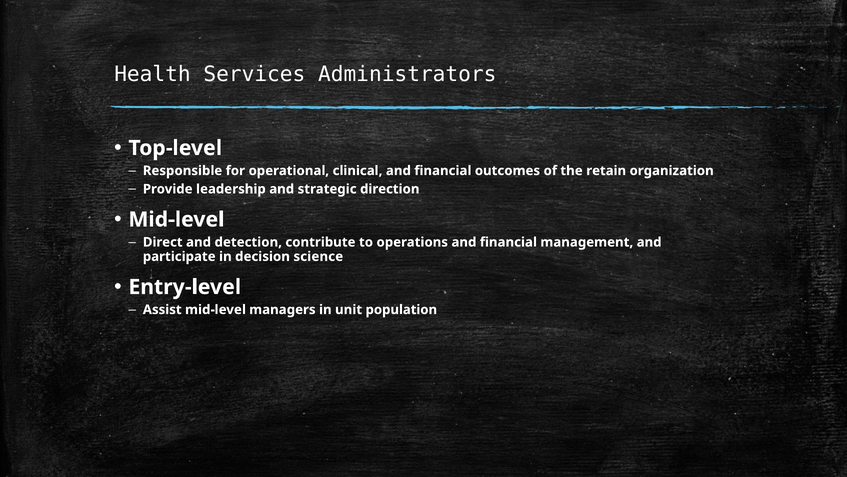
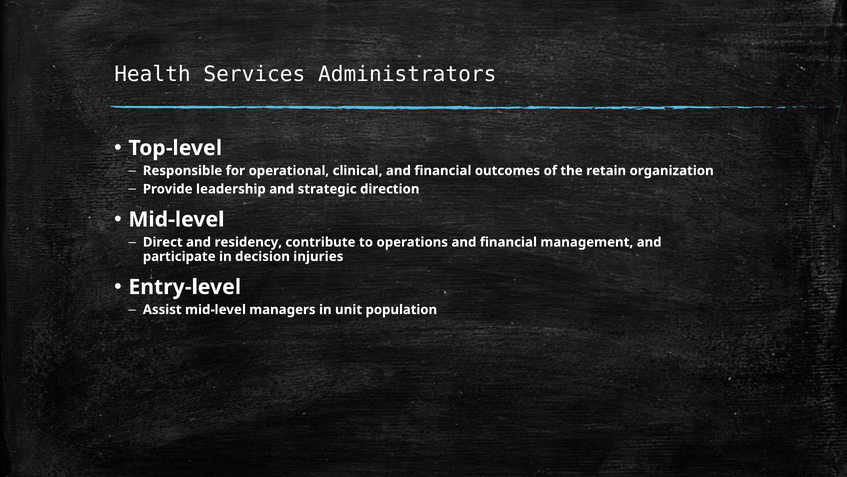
detection: detection -> residency
science: science -> injuries
